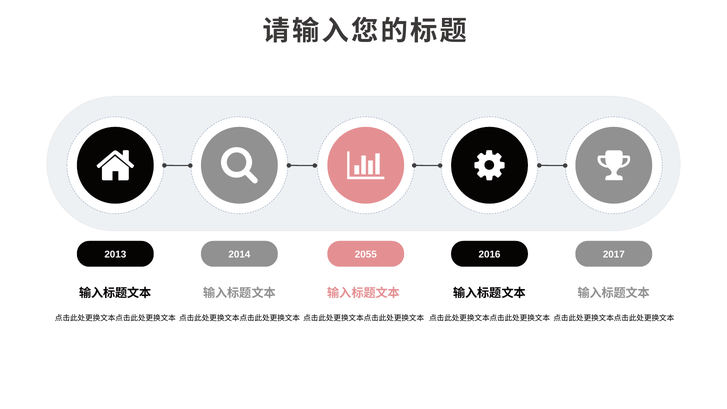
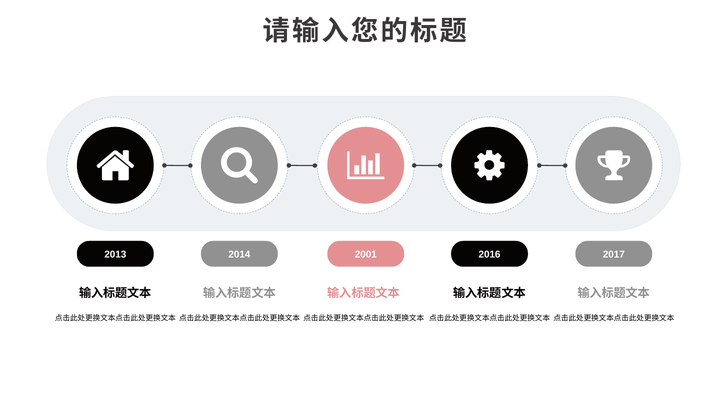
2055: 2055 -> 2001
